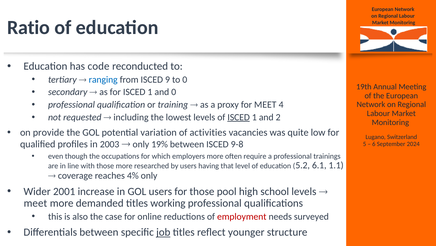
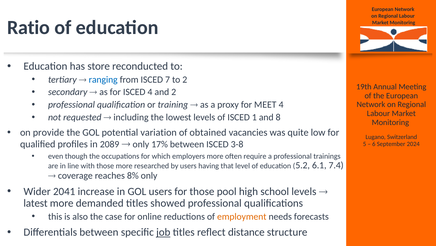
code: code -> store
9: 9 -> 7
to 0: 0 -> 2
for ISCED 1: 1 -> 4
and 0: 0 -> 2
ISCED at (239, 117) underline: present -> none
2: 2 -> 8
activities: activities -> obtained
2003: 2003 -> 2089
19%: 19% -> 17%
9-8: 9-8 -> 3-8
1.1: 1.1 -> 7.4
4%: 4% -> 8%
2001: 2001 -> 2041
meet at (35, 203): meet -> latest
working: working -> showed
employment colour: red -> orange
surveyed: surveyed -> forecasts
younger: younger -> distance
